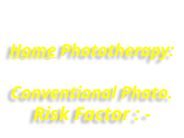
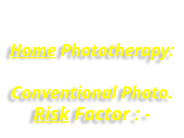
Risk underline: none -> present
